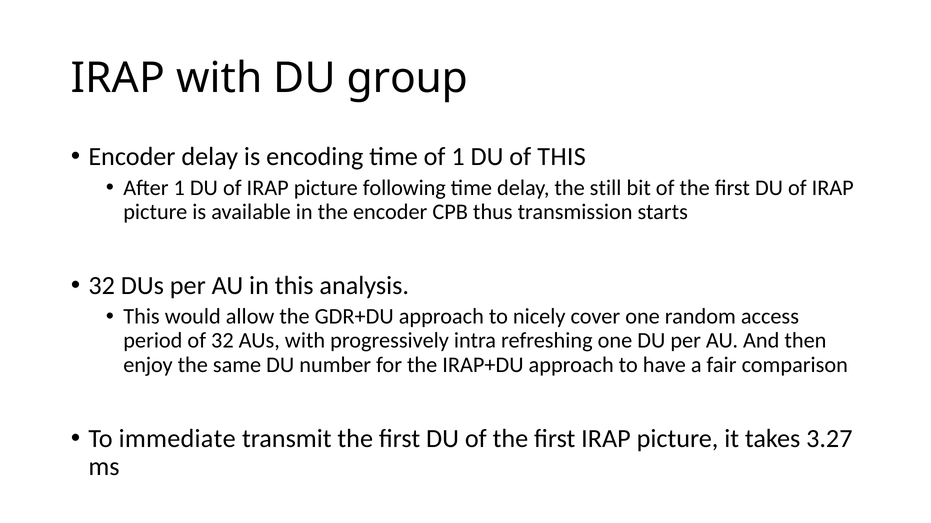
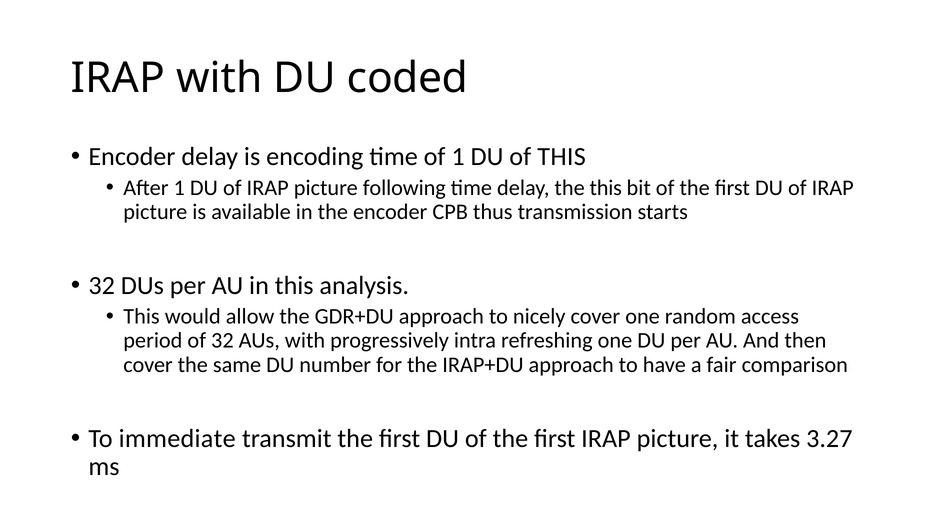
group: group -> coded
the still: still -> this
enjoy at (148, 365): enjoy -> cover
